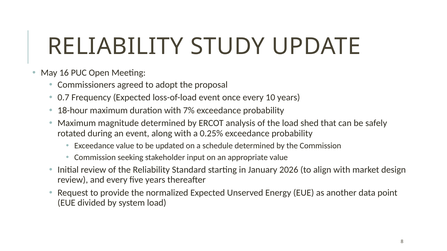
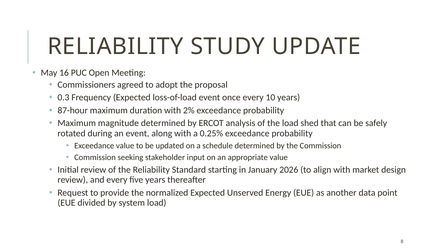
0.7: 0.7 -> 0.3
18-hour: 18-hour -> 87-hour
7%: 7% -> 2%
